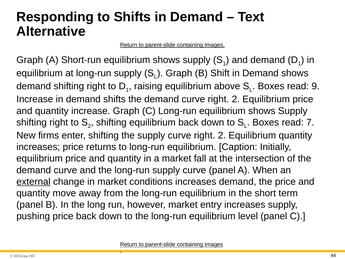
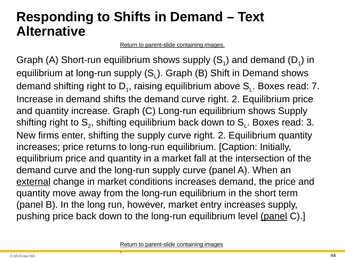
9: 9 -> 7
7: 7 -> 3
panel at (274, 216) underline: none -> present
